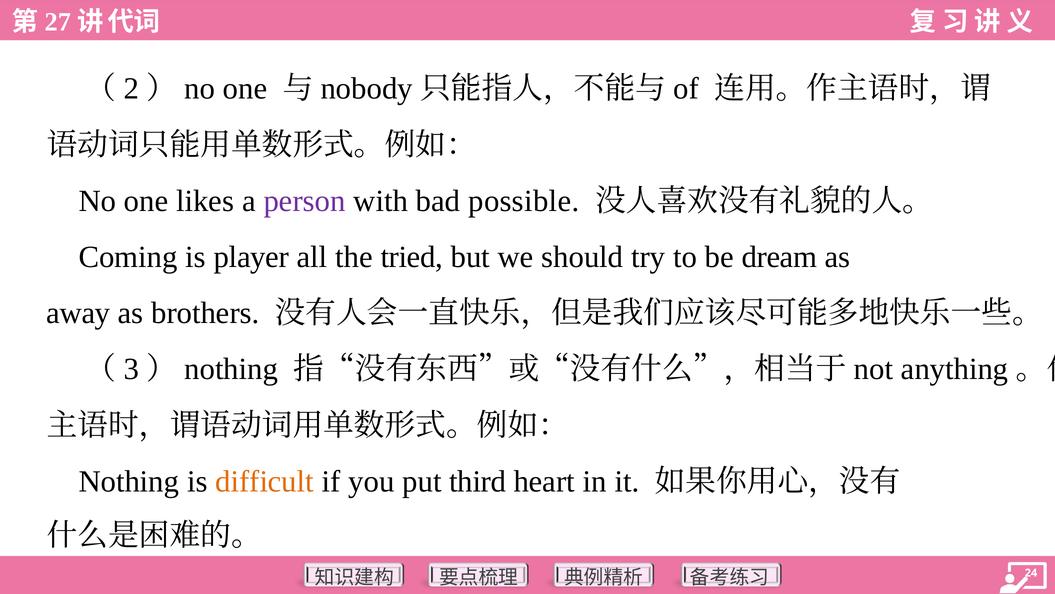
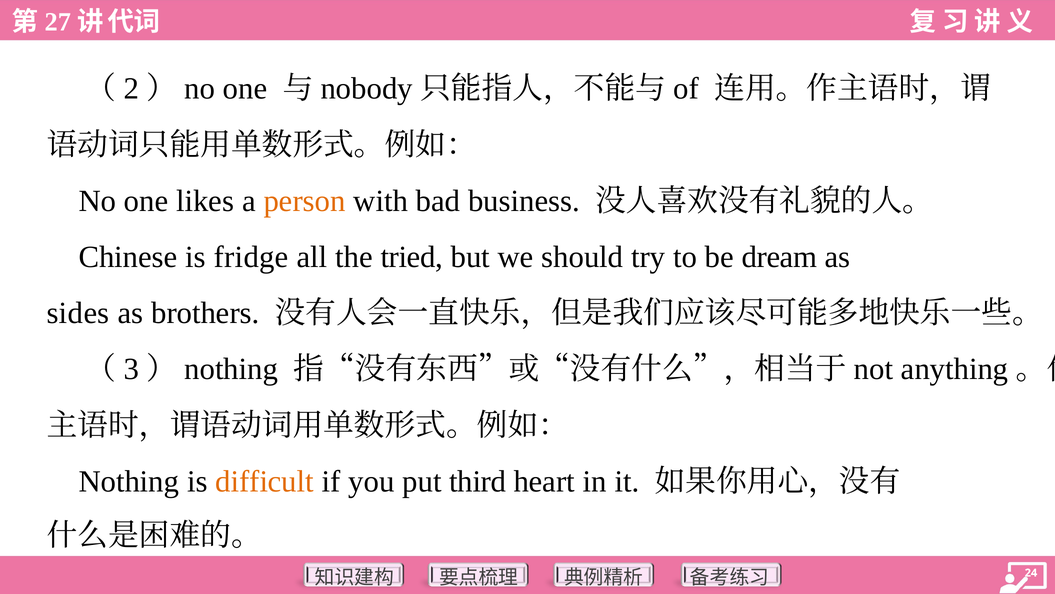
person colour: purple -> orange
possible: possible -> business
Coming: Coming -> Chinese
player: player -> fridge
away: away -> sides
